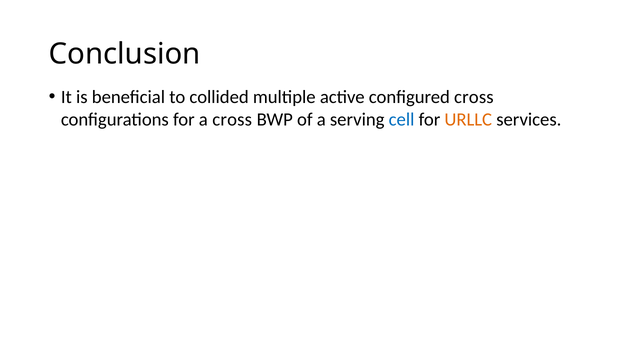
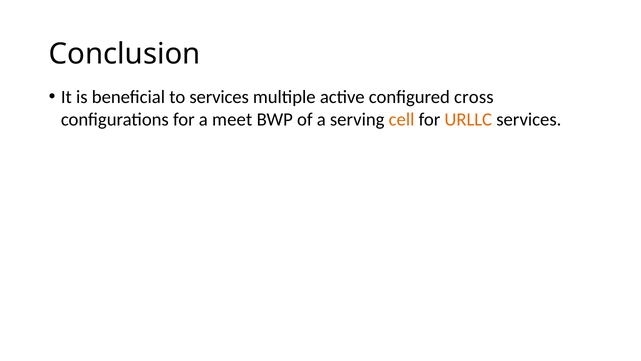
to collided: collided -> services
a cross: cross -> meet
cell colour: blue -> orange
